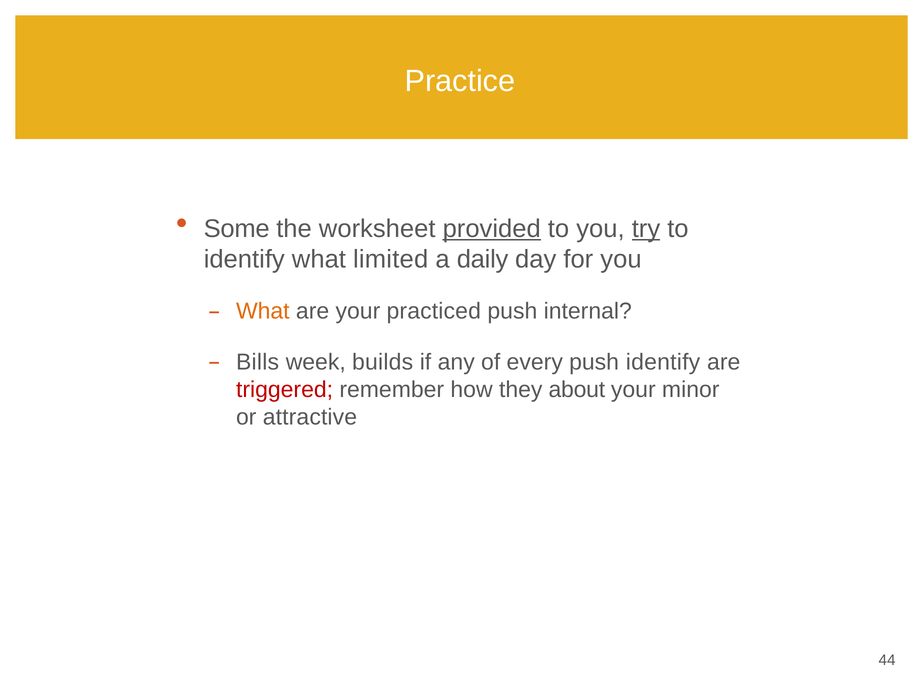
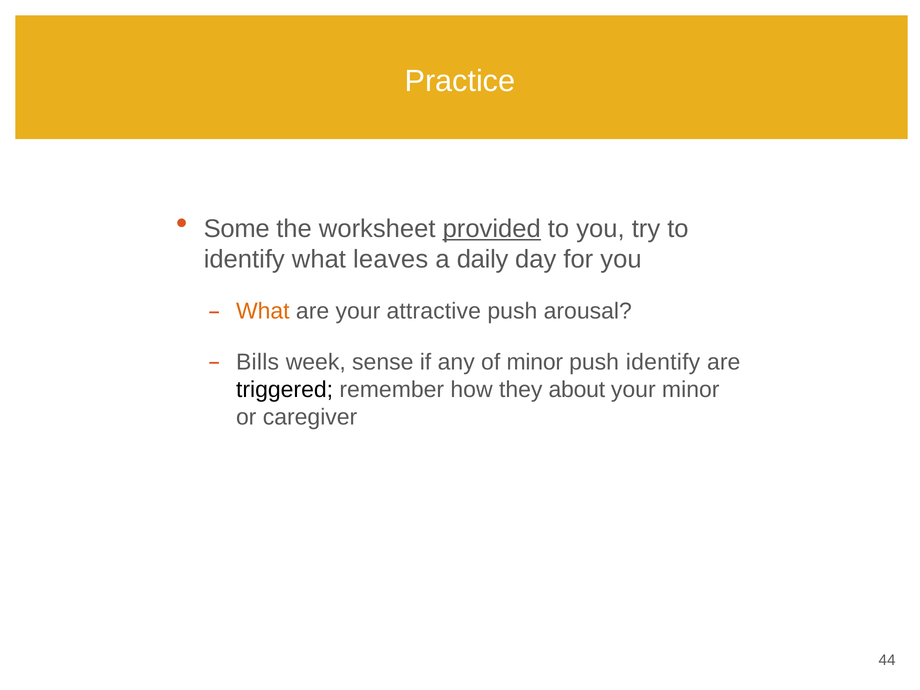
try underline: present -> none
limited: limited -> leaves
practiced: practiced -> attractive
internal: internal -> arousal
builds: builds -> sense
of every: every -> minor
triggered colour: red -> black
attractive: attractive -> caregiver
